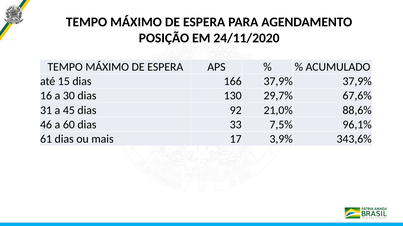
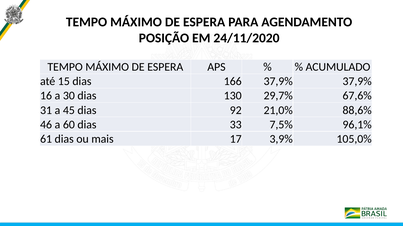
343,6%: 343,6% -> 105,0%
